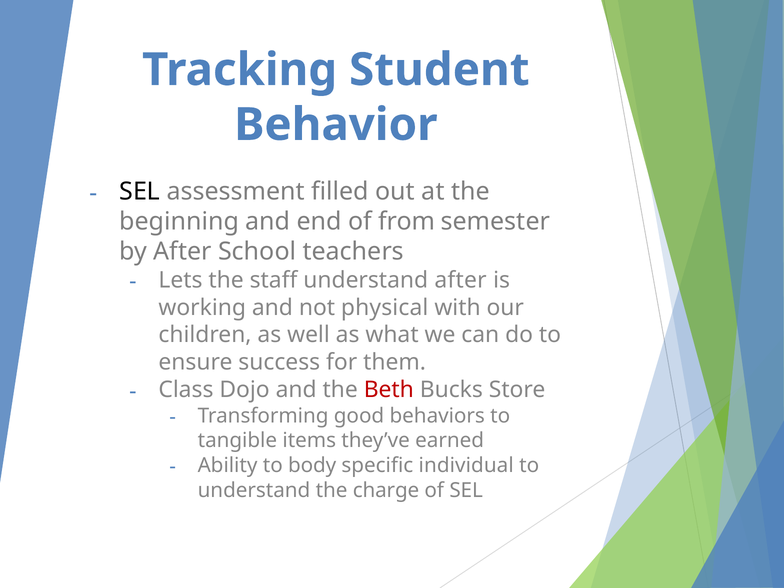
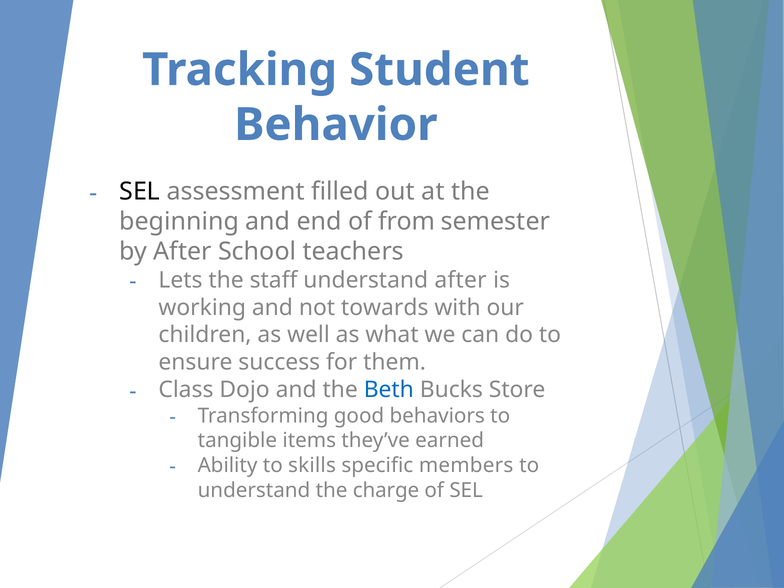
physical: physical -> towards
Beth colour: red -> blue
body: body -> skills
individual: individual -> members
